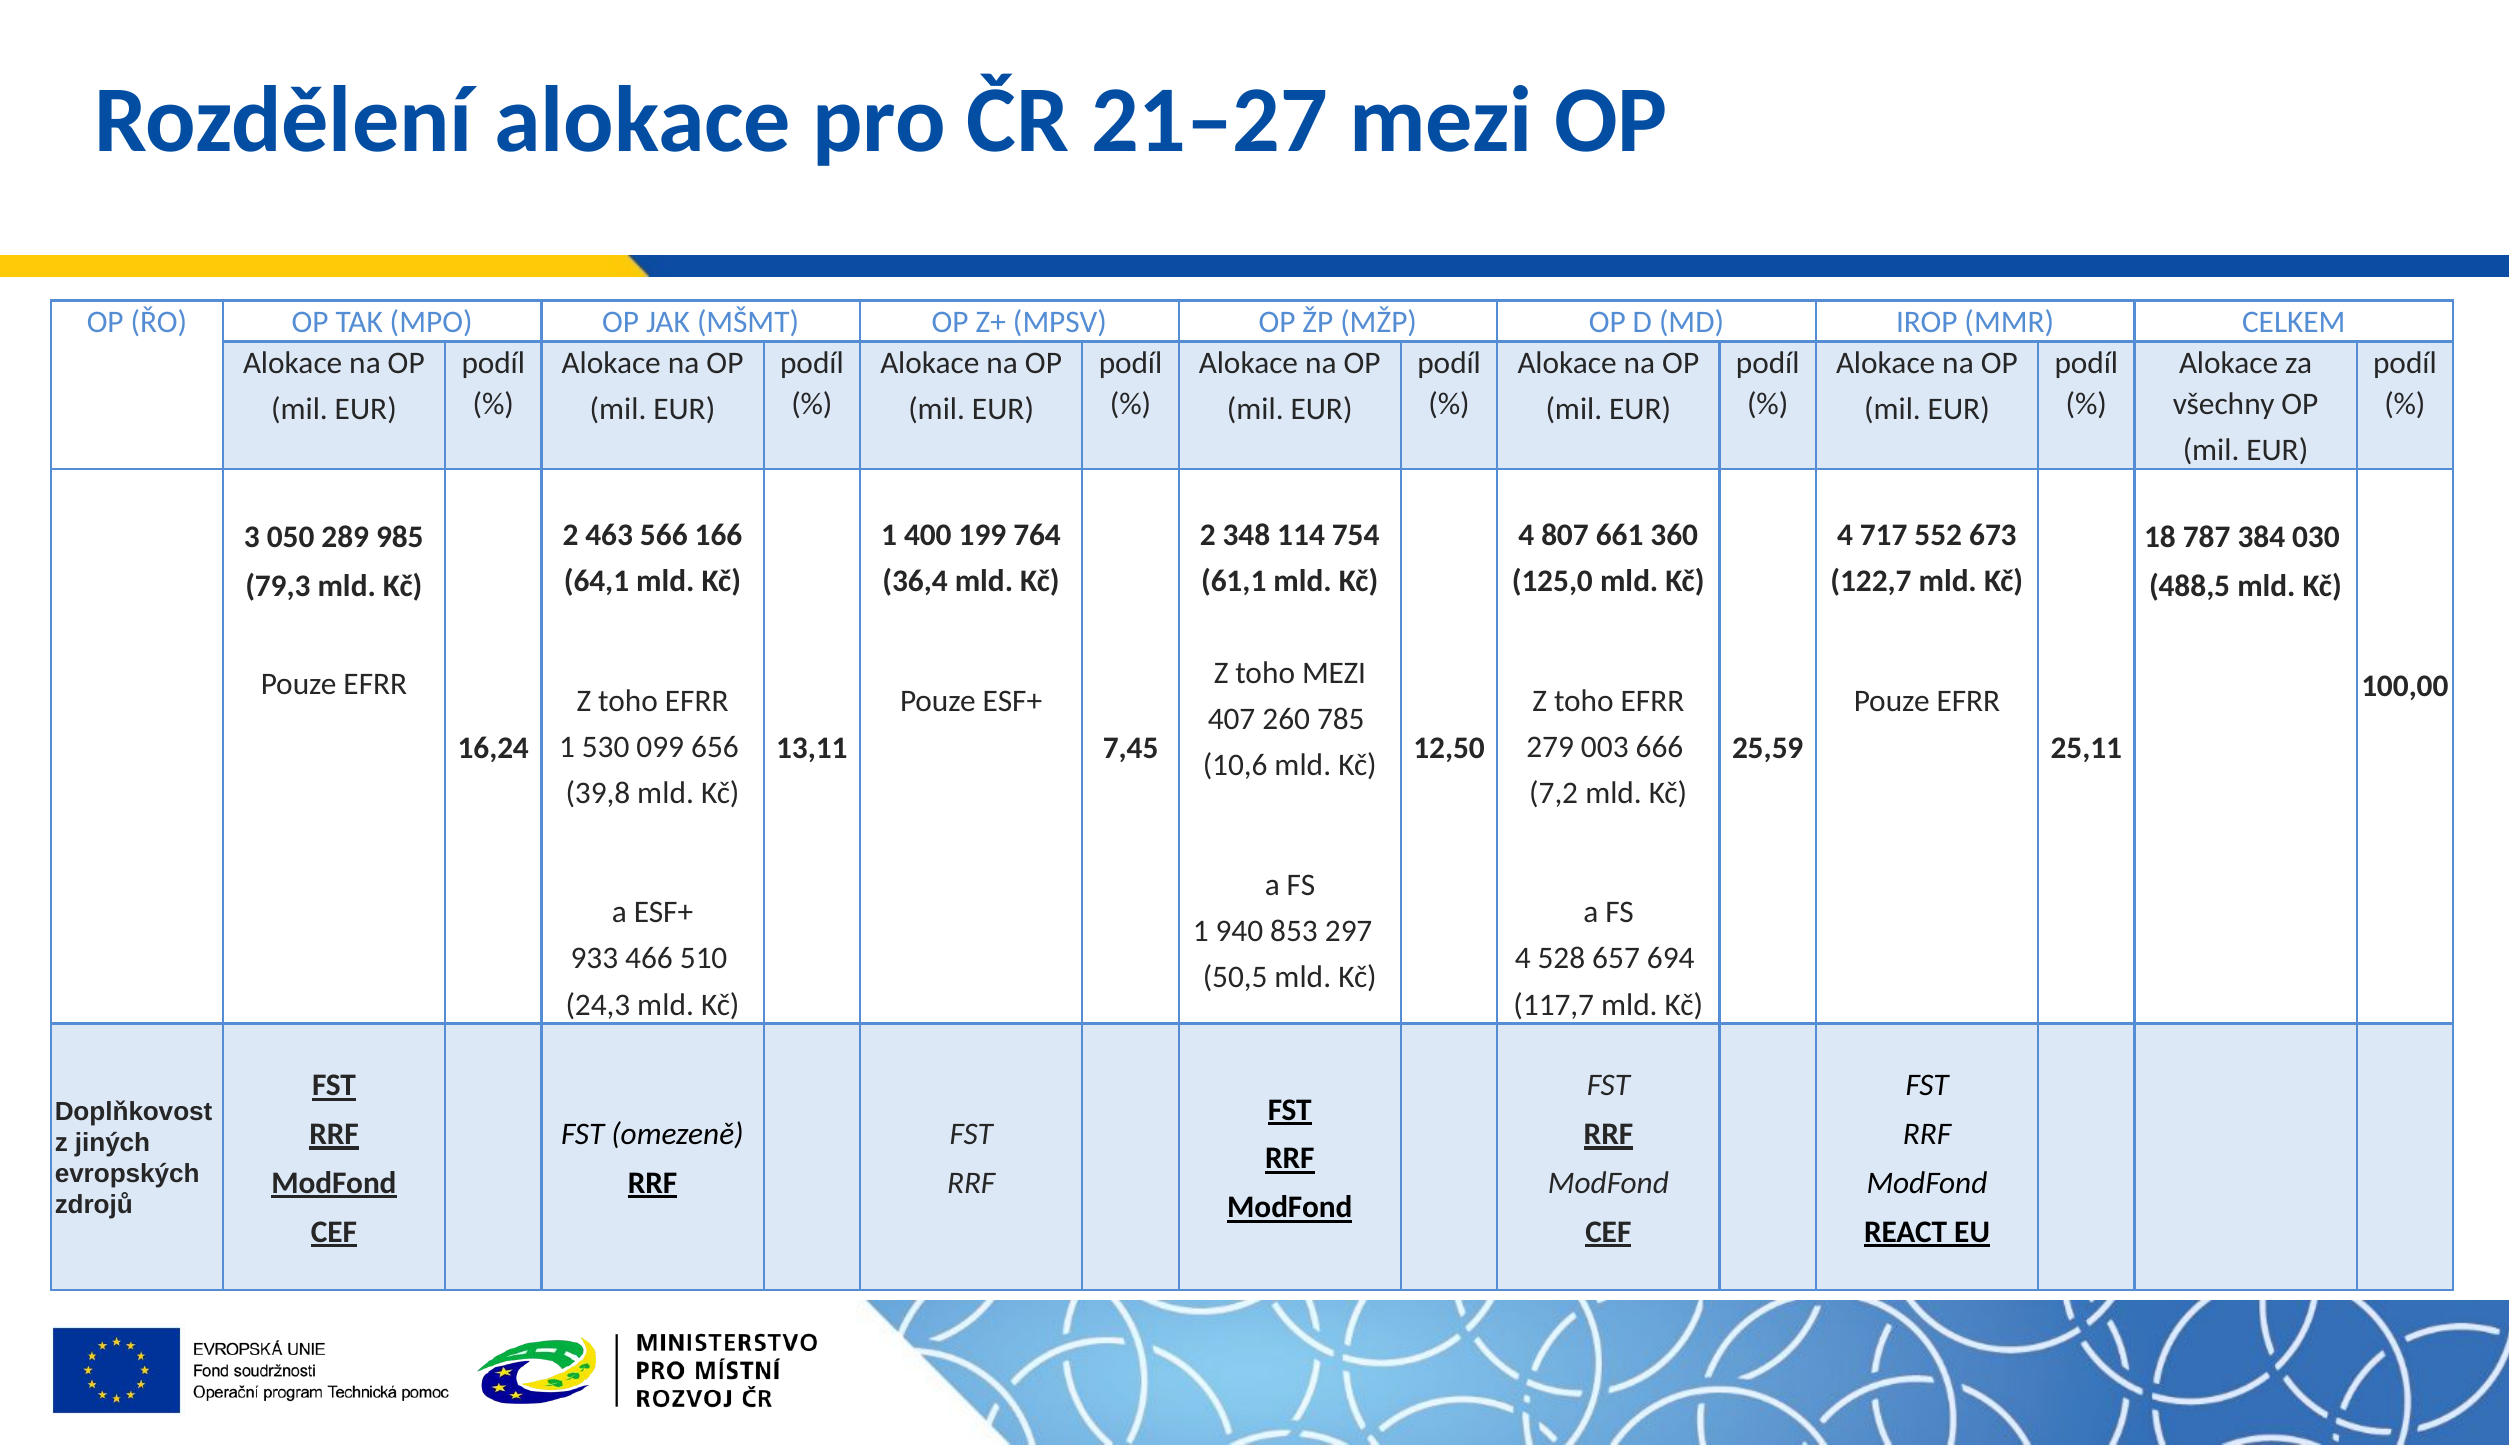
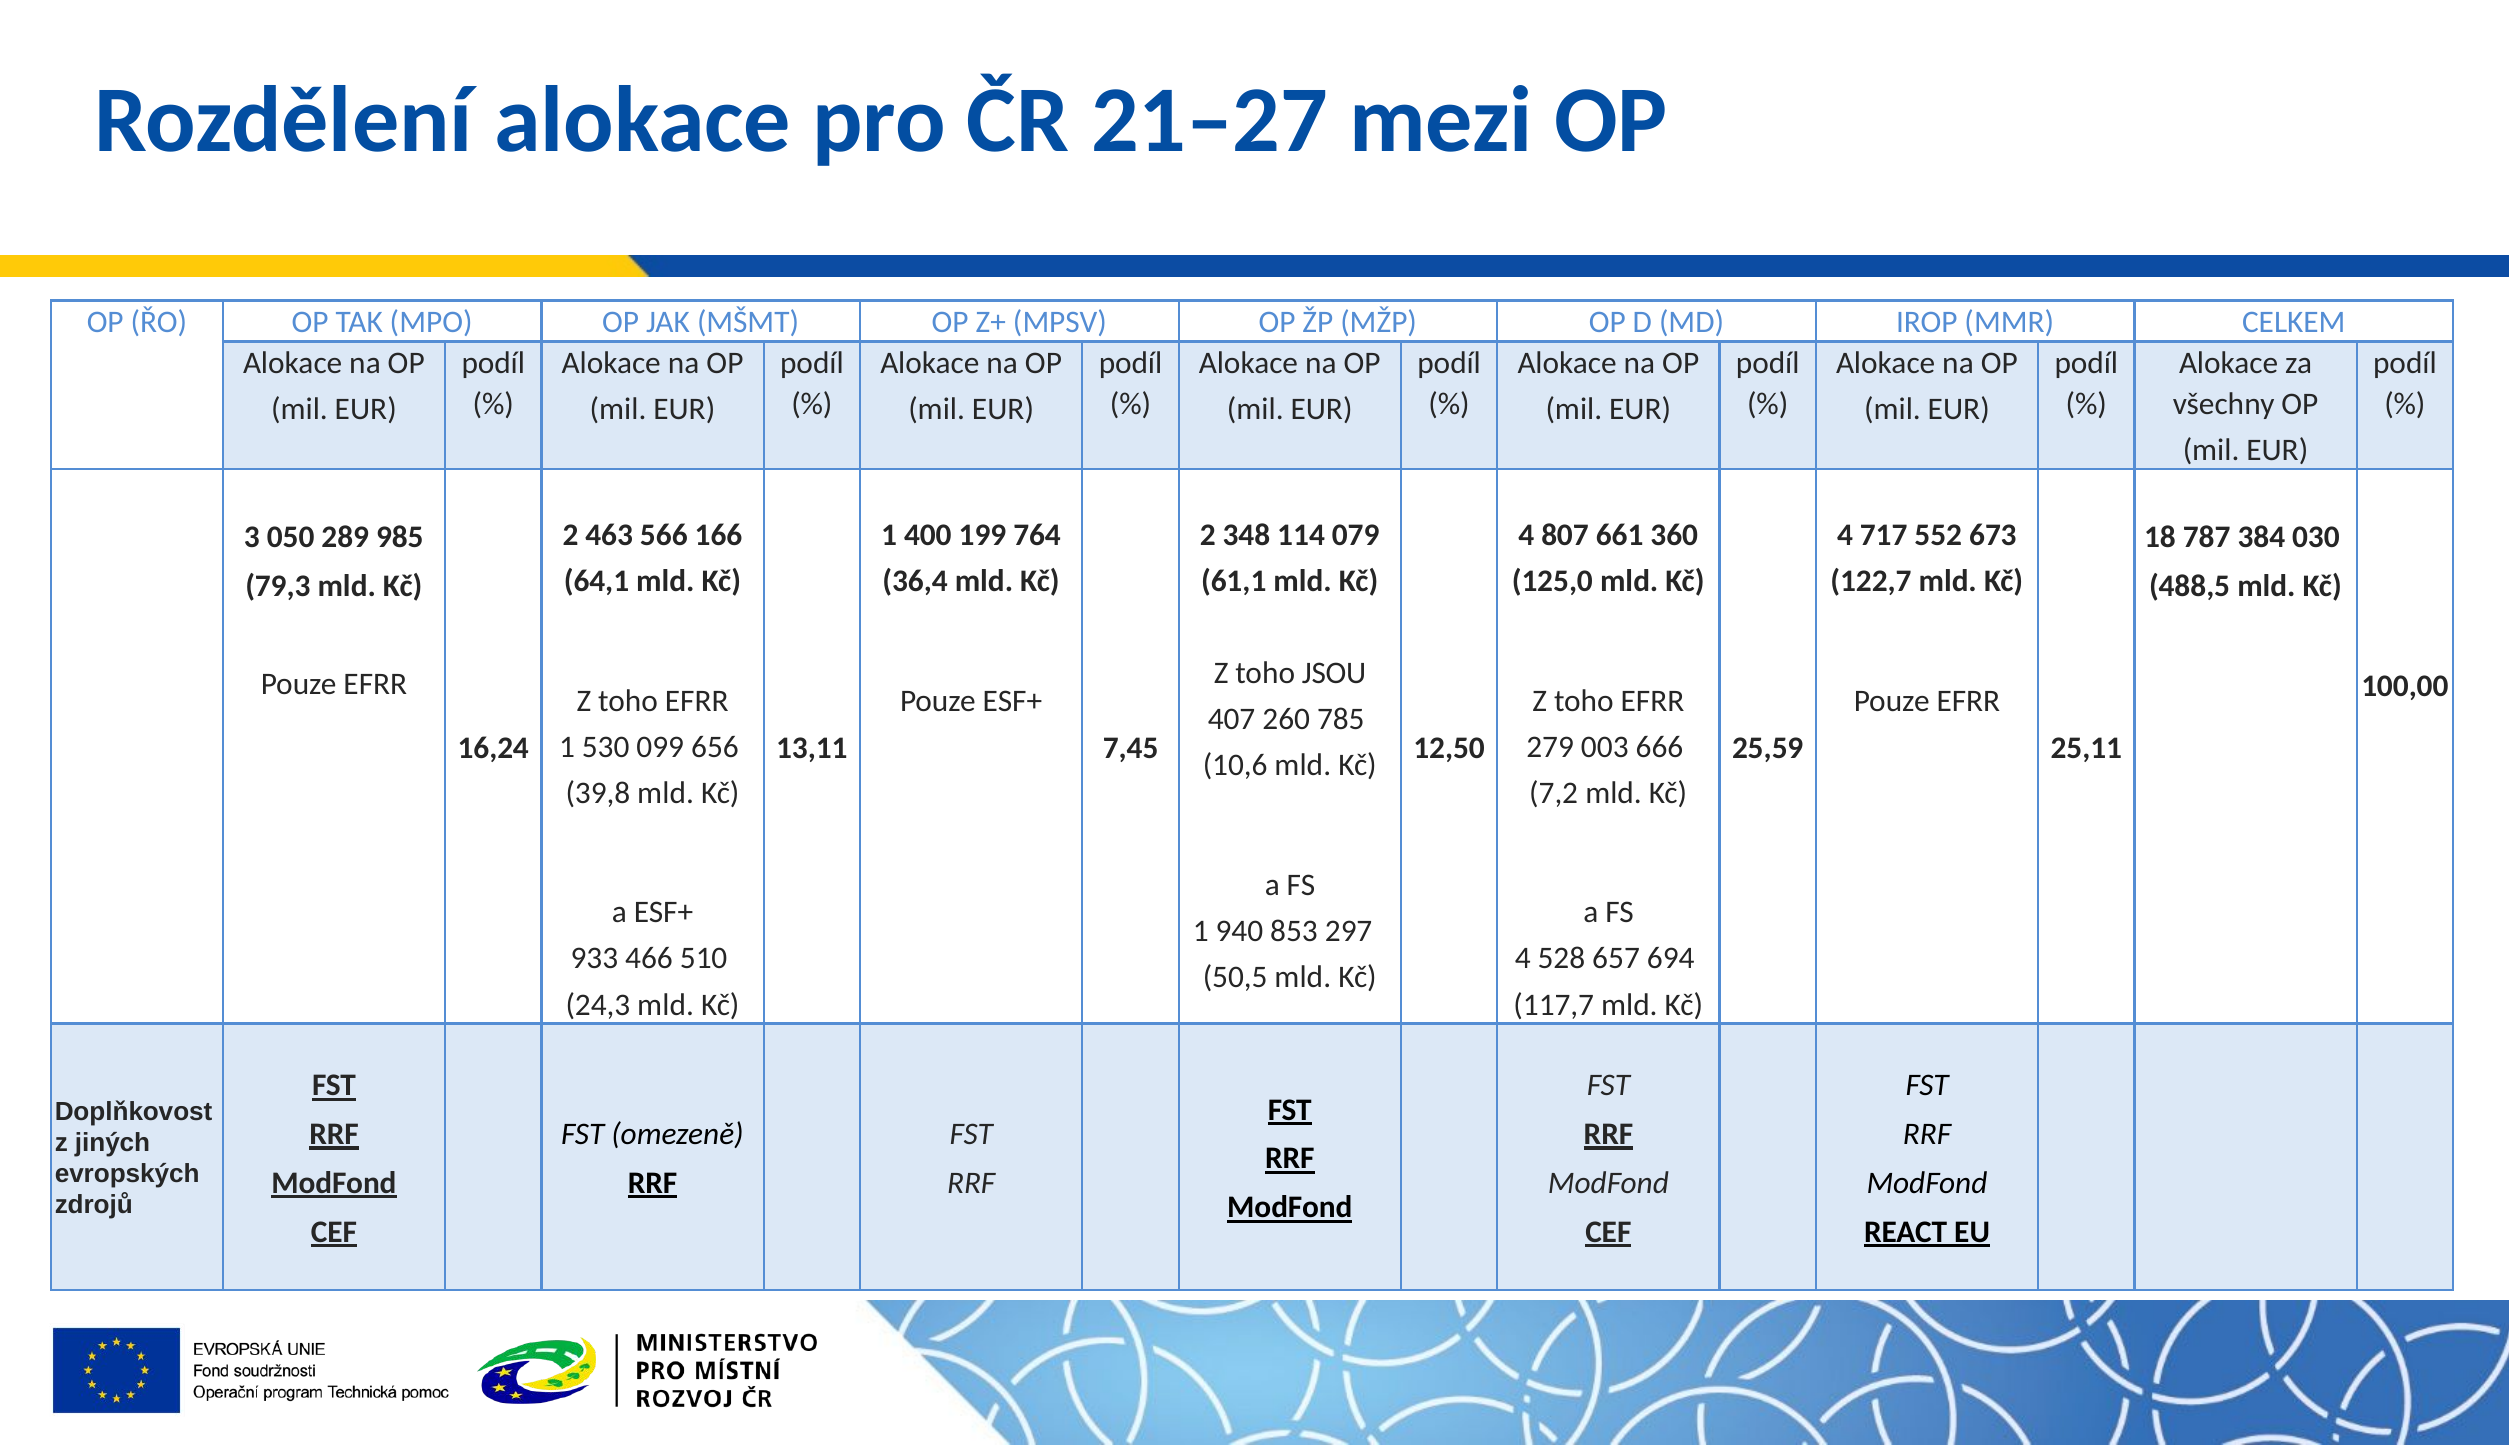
754: 754 -> 079
toho MEZI: MEZI -> JSOU
